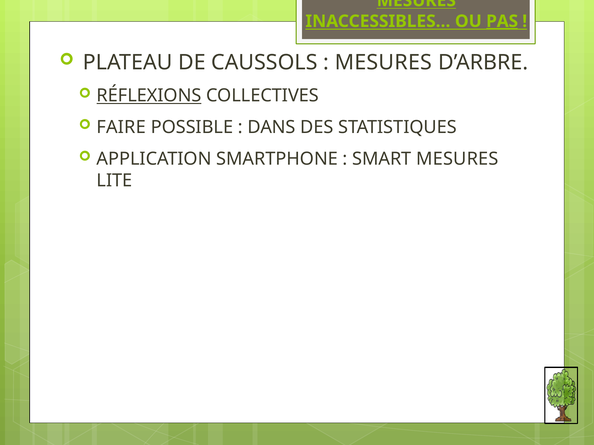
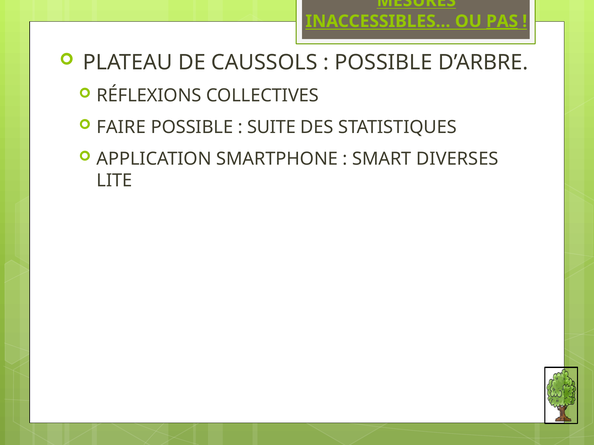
MESURES at (383, 62): MESURES -> POSSIBLE
RÉFLEXIONS underline: present -> none
DANS: DANS -> SUITE
SMART MESURES: MESURES -> DIVERSES
